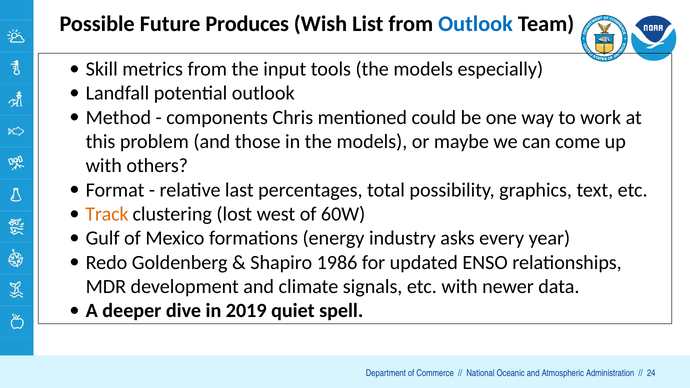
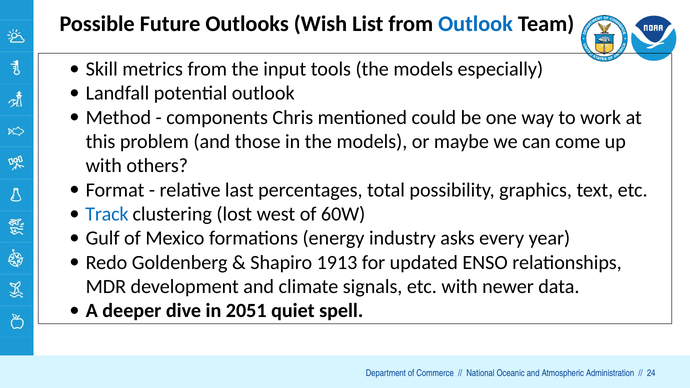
Produces: Produces -> Outlooks
Track colour: orange -> blue
1986: 1986 -> 1913
2019: 2019 -> 2051
